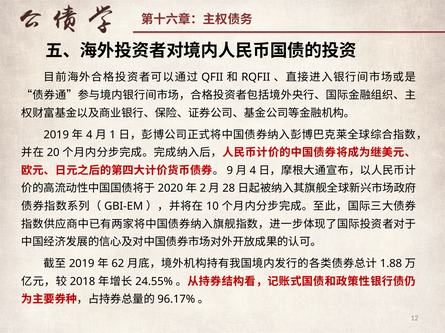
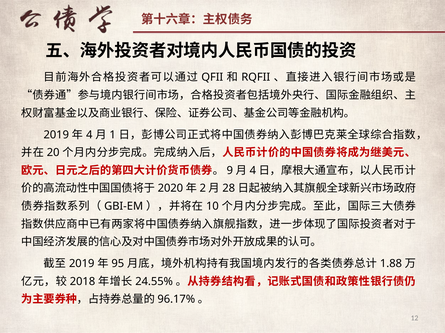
62: 62 -> 95
